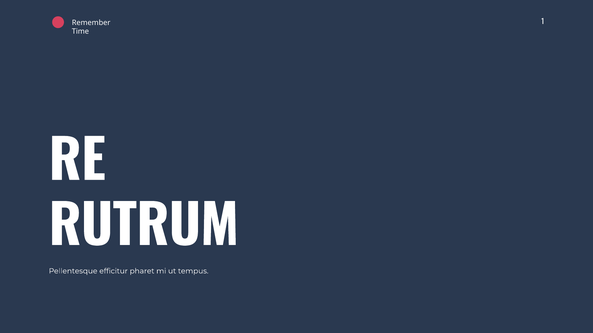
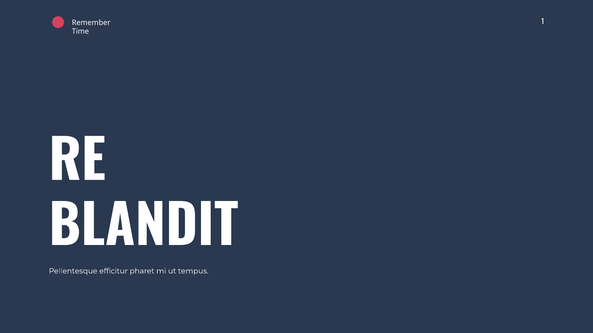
RUTRUM: RUTRUM -> BLANDIT
